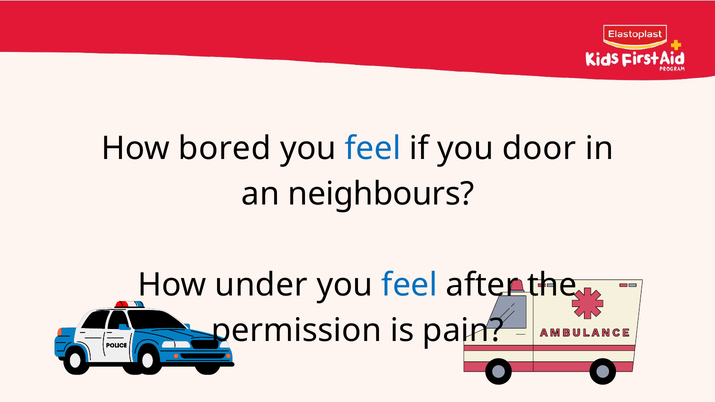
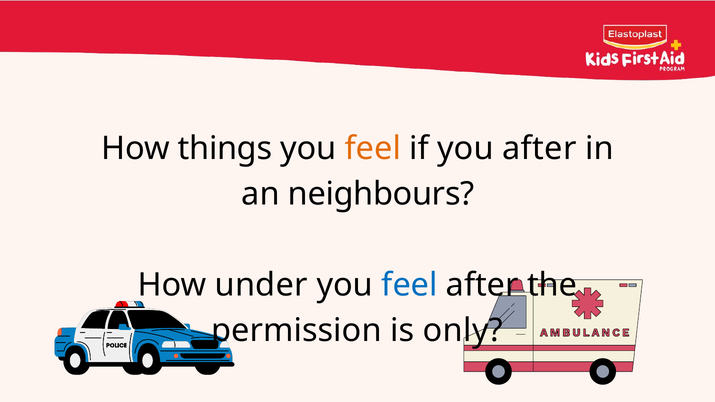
bored: bored -> things
feel at (373, 149) colour: blue -> orange
you door: door -> after
pain: pain -> only
